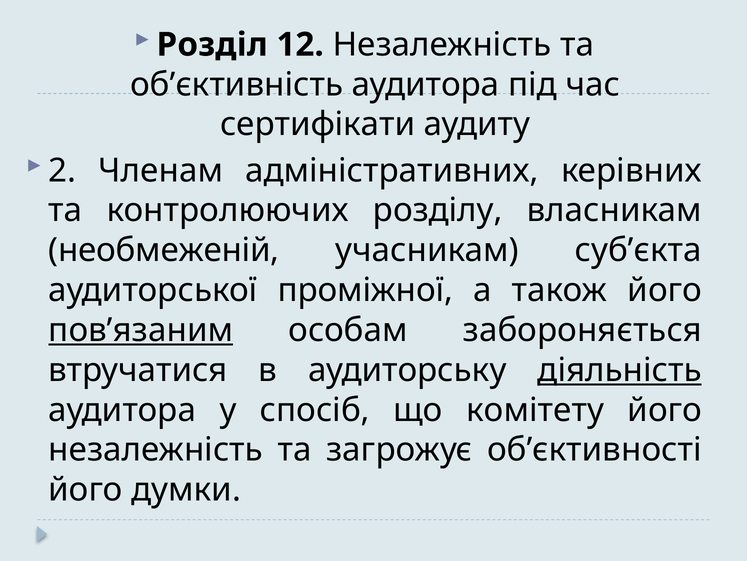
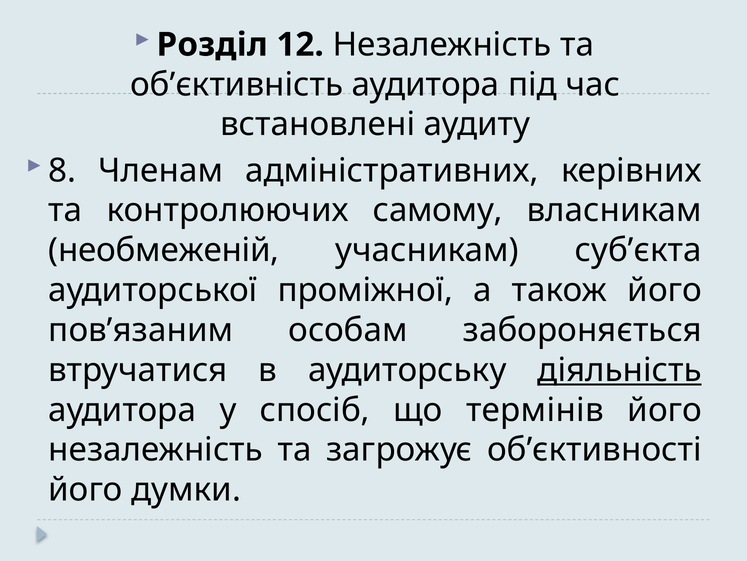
сертифікати: сертифікати -> встановлені
2: 2 -> 8
розділу: розділу -> самому
пов’язаним underline: present -> none
комітету: комітету -> термінів
